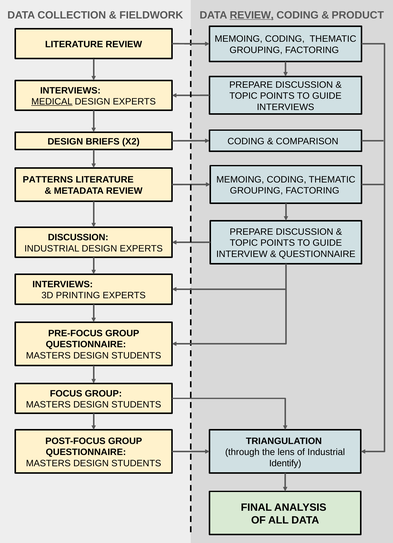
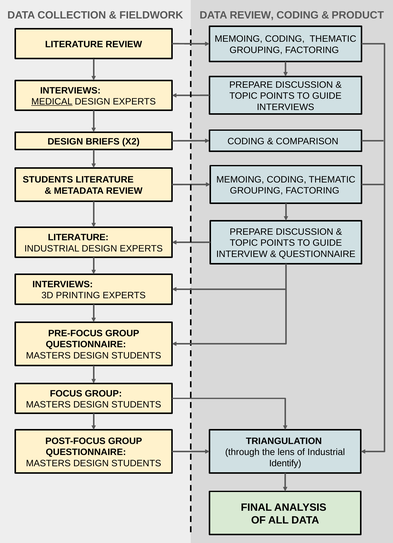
REVIEW at (252, 15) underline: present -> none
PATTERNS at (48, 180): PATTERNS -> STUDENTS
DISCUSSION at (78, 237): DISCUSSION -> LITERATURE
